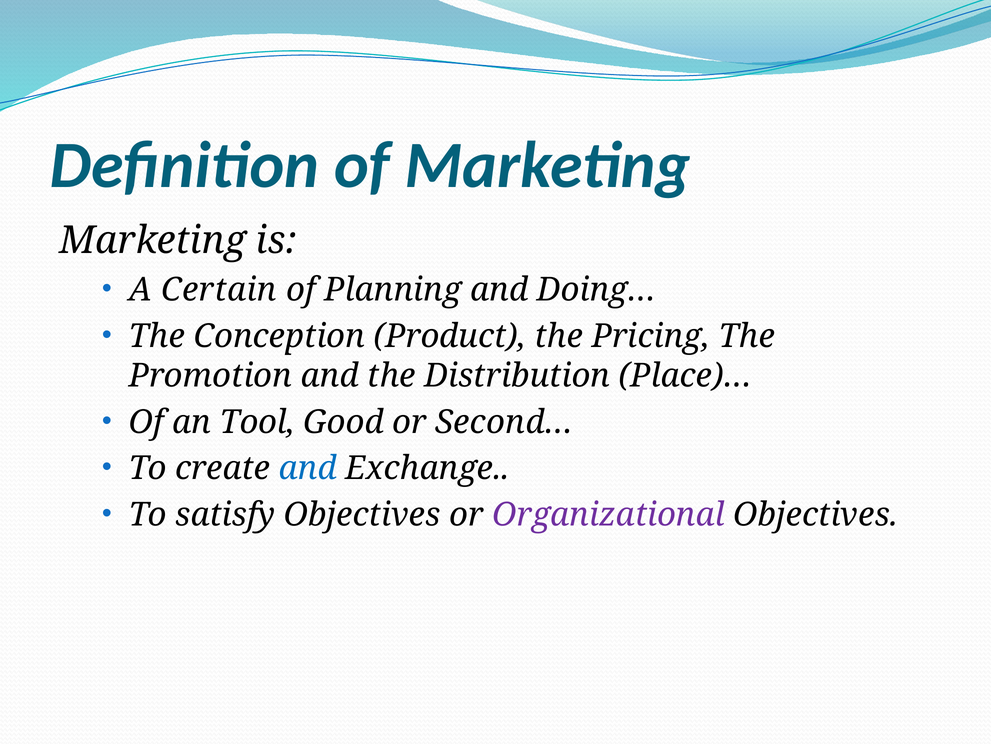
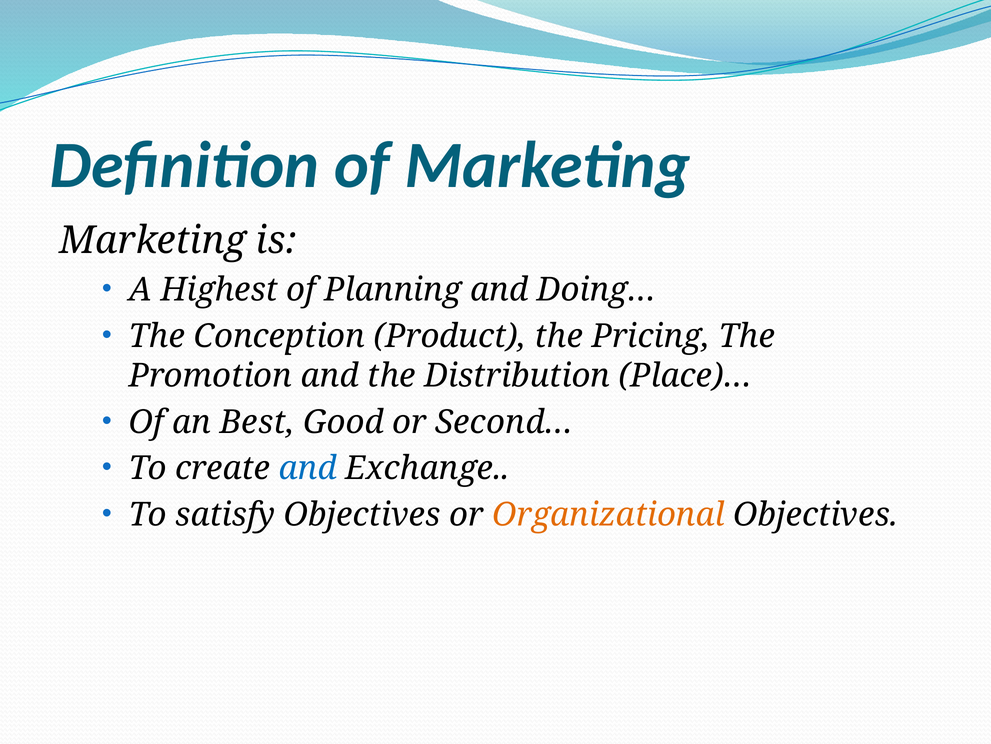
Certain: Certain -> Highest
Tool: Tool -> Best
Organizational colour: purple -> orange
